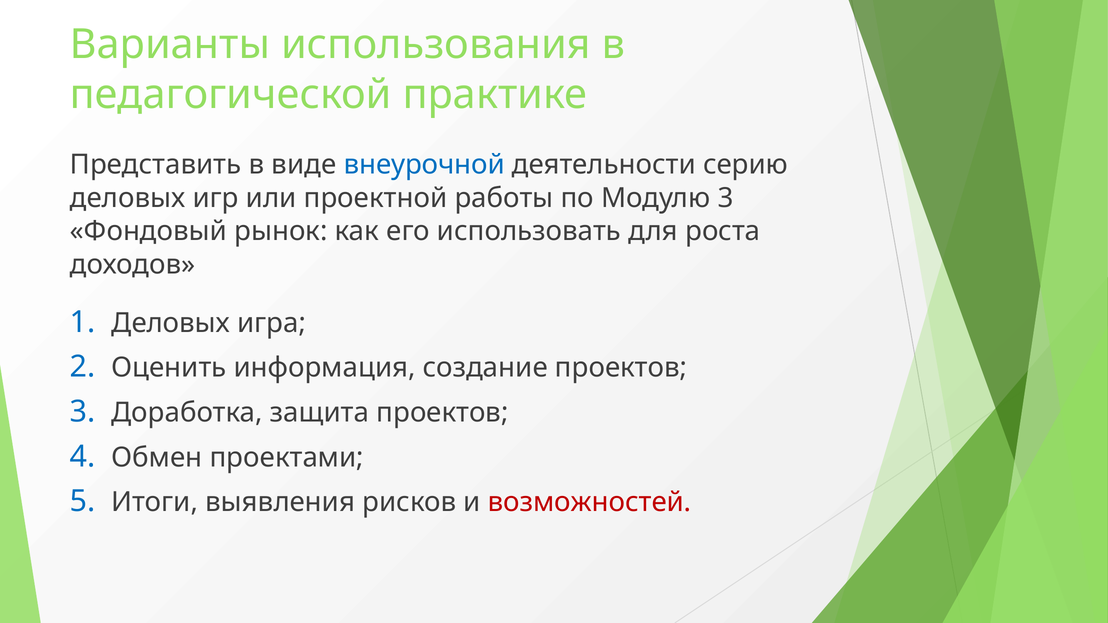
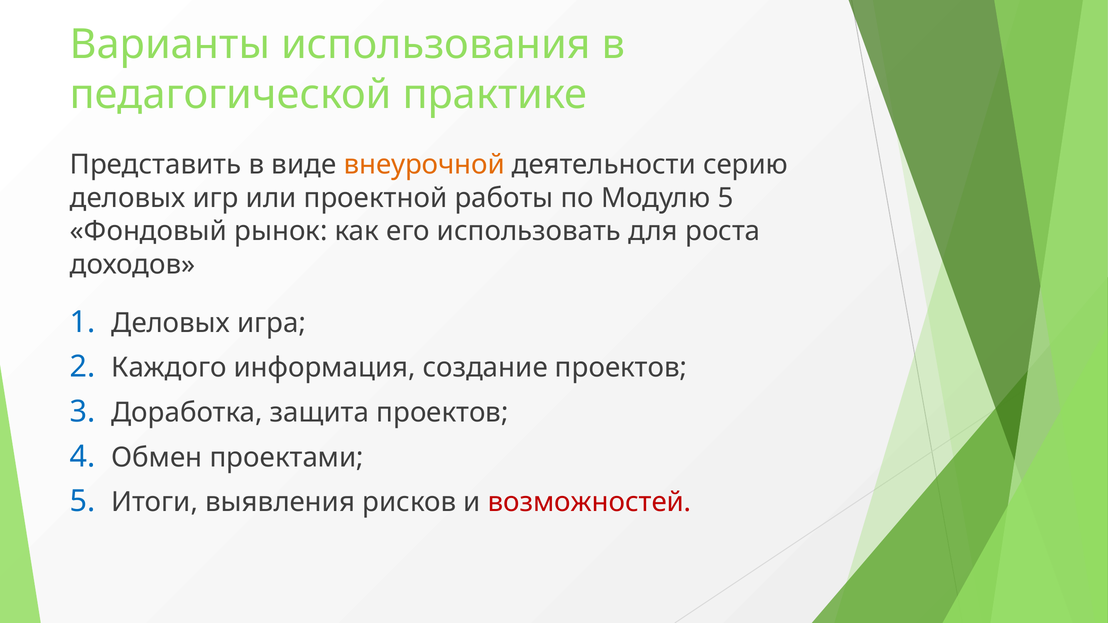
внеурочной colour: blue -> orange
Модулю 3: 3 -> 5
Оценить: Оценить -> Каждого
